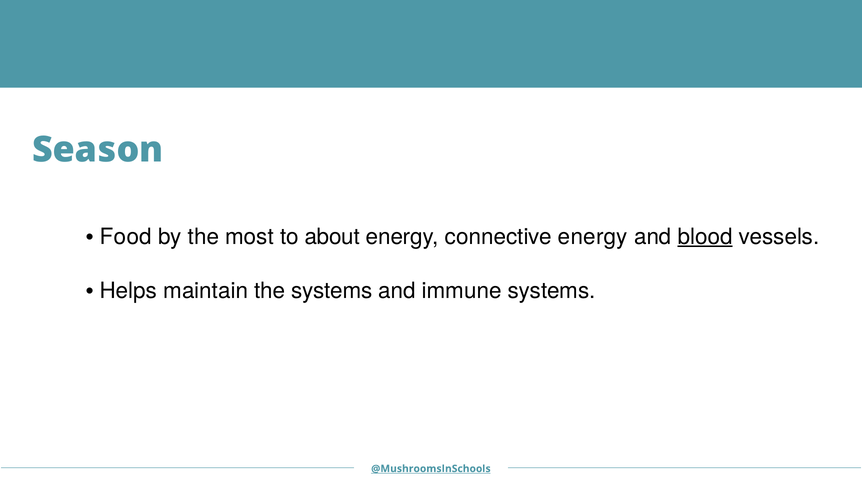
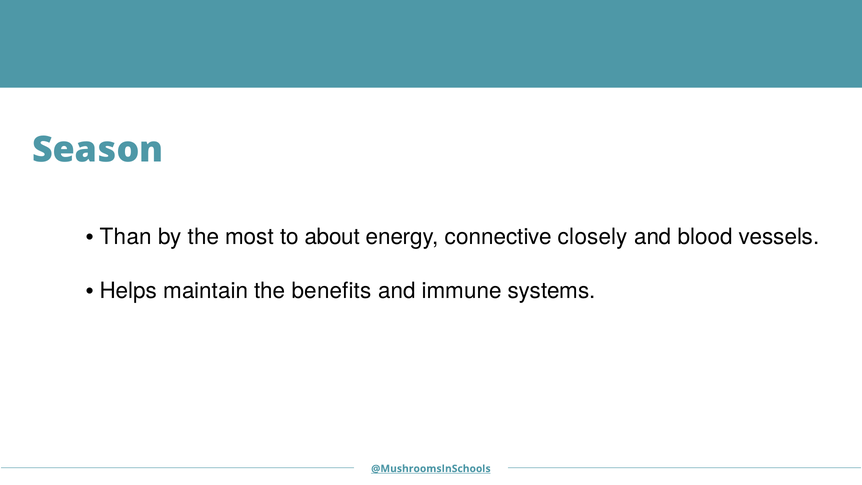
Food: Food -> Than
connective energy: energy -> closely
blood underline: present -> none
the systems: systems -> benefits
